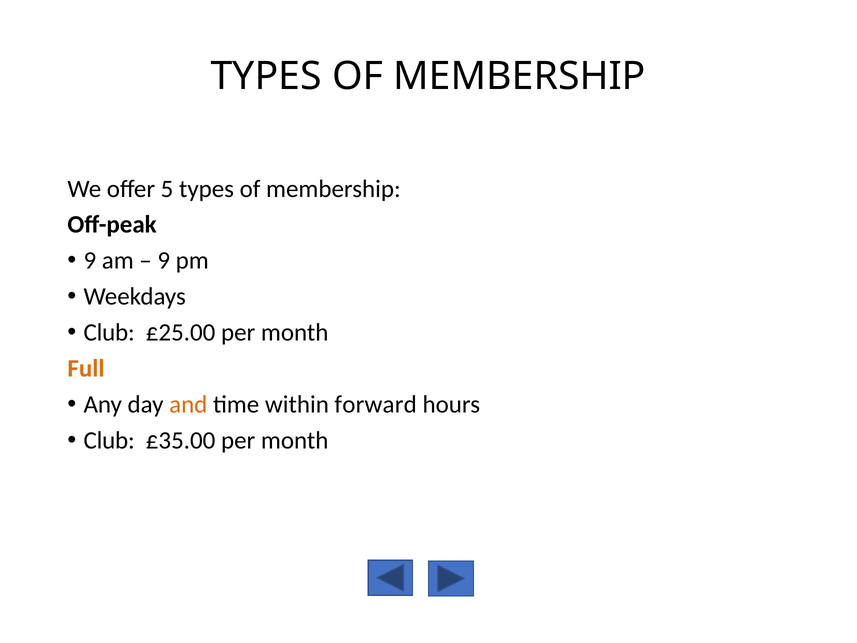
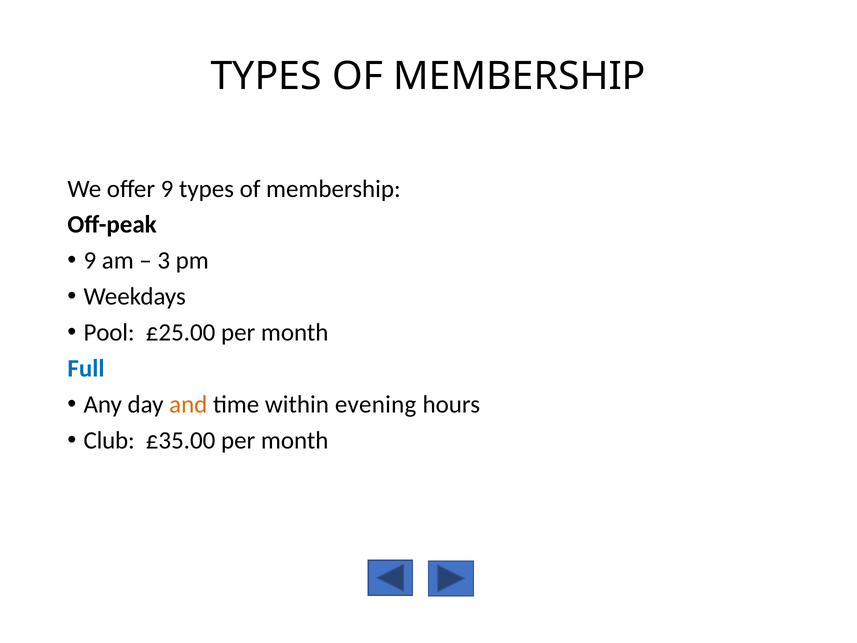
offer 5: 5 -> 9
9 at (164, 261): 9 -> 3
Club at (109, 332): Club -> Pool
Full colour: orange -> blue
forward: forward -> evening
